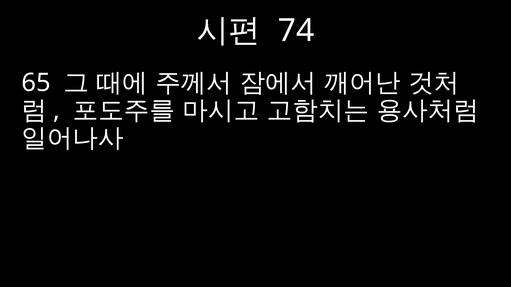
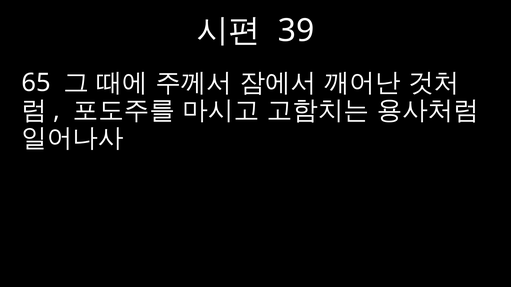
74: 74 -> 39
